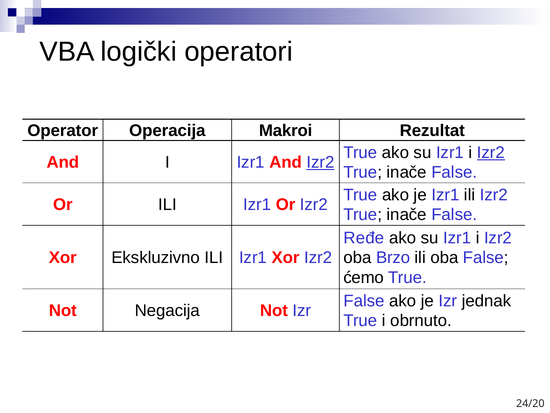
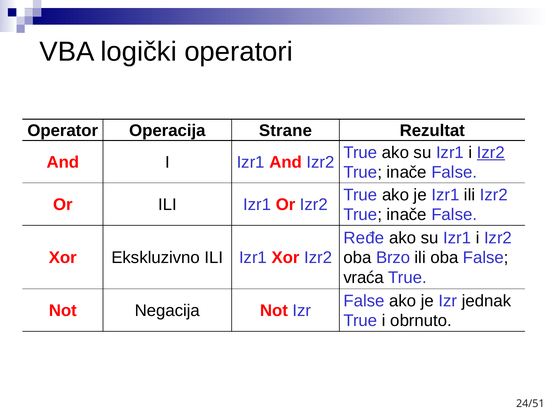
Makroi: Makroi -> Strane
Izr2 at (320, 162) underline: present -> none
ćemo: ćemo -> vraća
24/20: 24/20 -> 24/51
